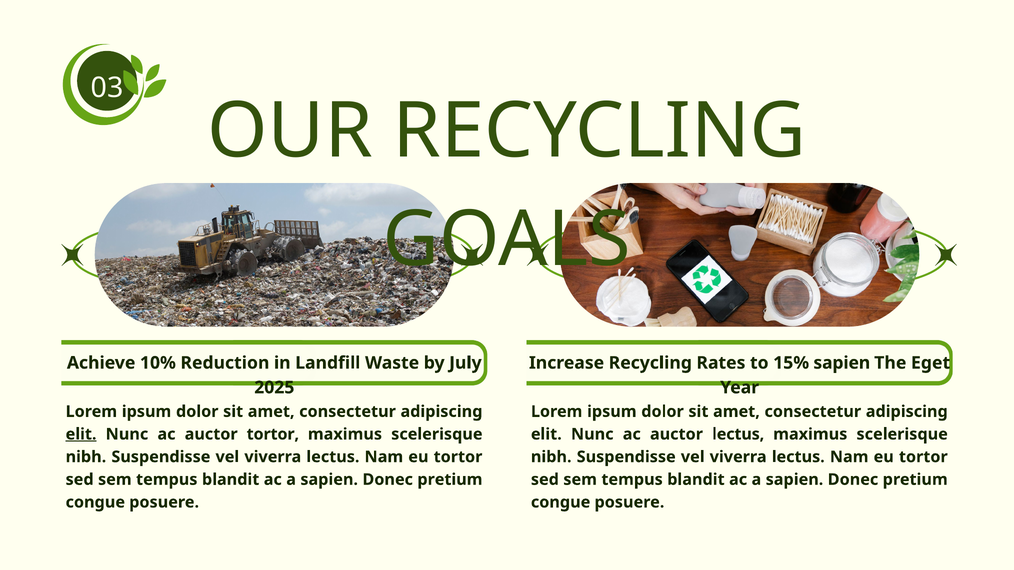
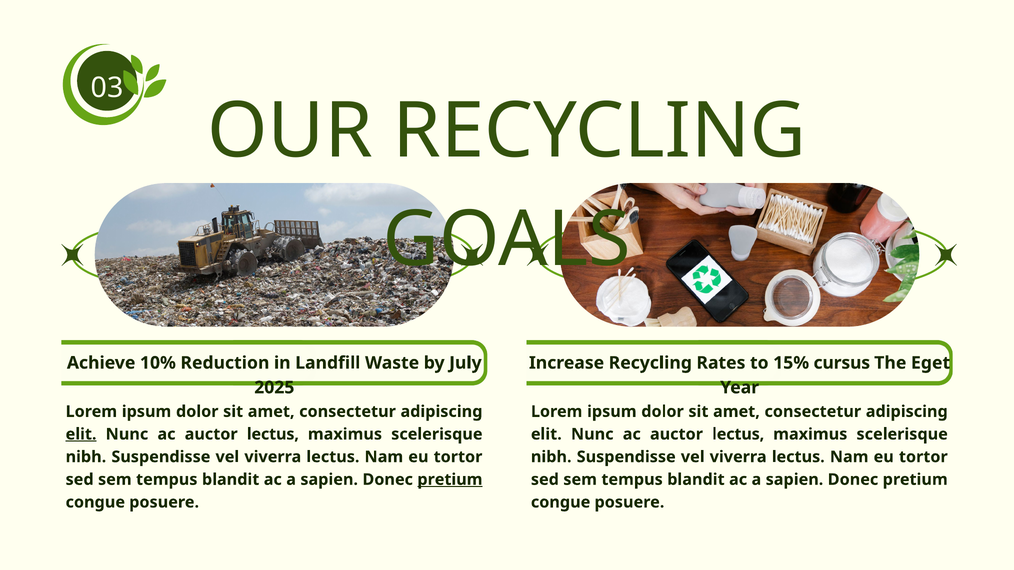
15% sapien: sapien -> cursus
tortor at (273, 434): tortor -> lectus
pretium at (450, 480) underline: none -> present
